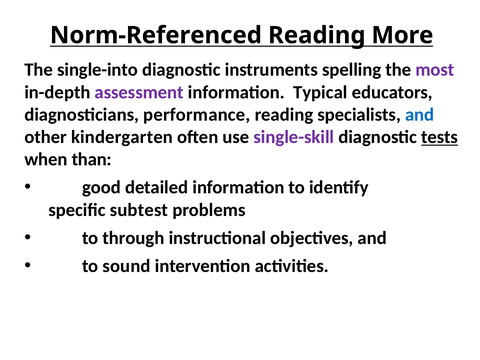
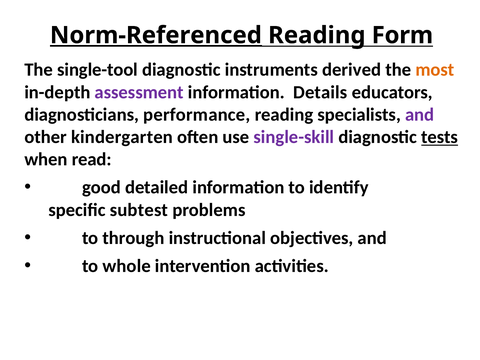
Norm-Referenced underline: none -> present
More: More -> Form
single-into: single-into -> single-tool
spelling: spelling -> derived
most colour: purple -> orange
Typical: Typical -> Details
and at (420, 115) colour: blue -> purple
than: than -> read
sound: sound -> whole
